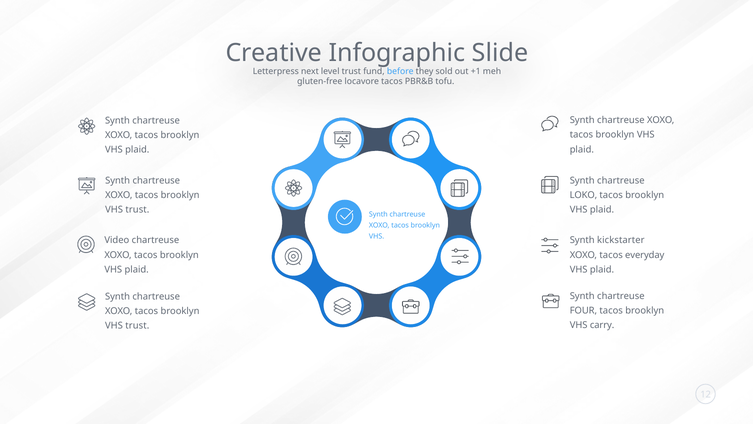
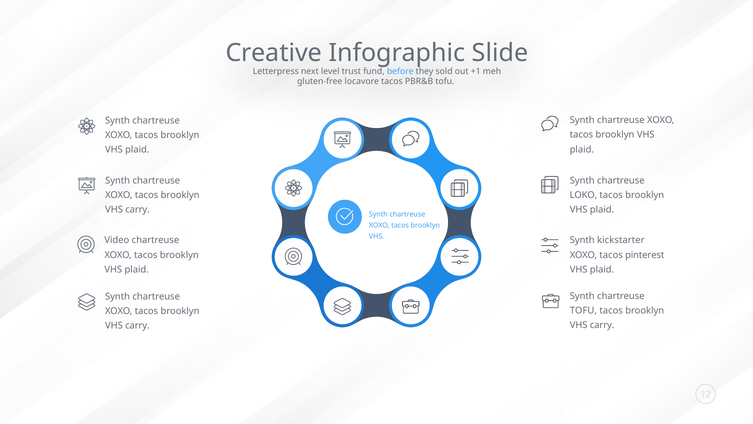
trust at (137, 210): trust -> carry
everyday: everyday -> pinterest
FOUR at (583, 310): FOUR -> TOFU
trust at (137, 325): trust -> carry
